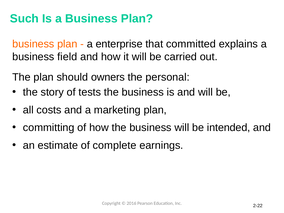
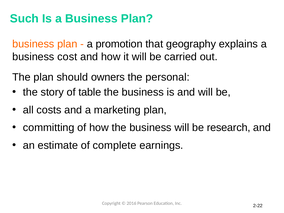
enterprise: enterprise -> promotion
committed: committed -> geography
field: field -> cost
tests: tests -> table
intended: intended -> research
